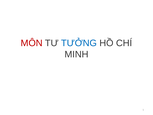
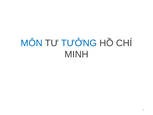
MÔN colour: red -> blue
